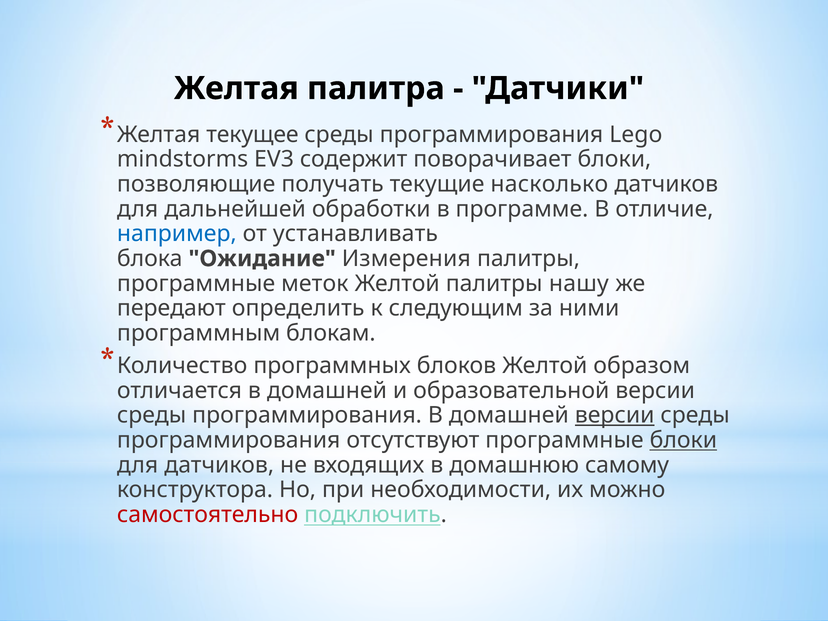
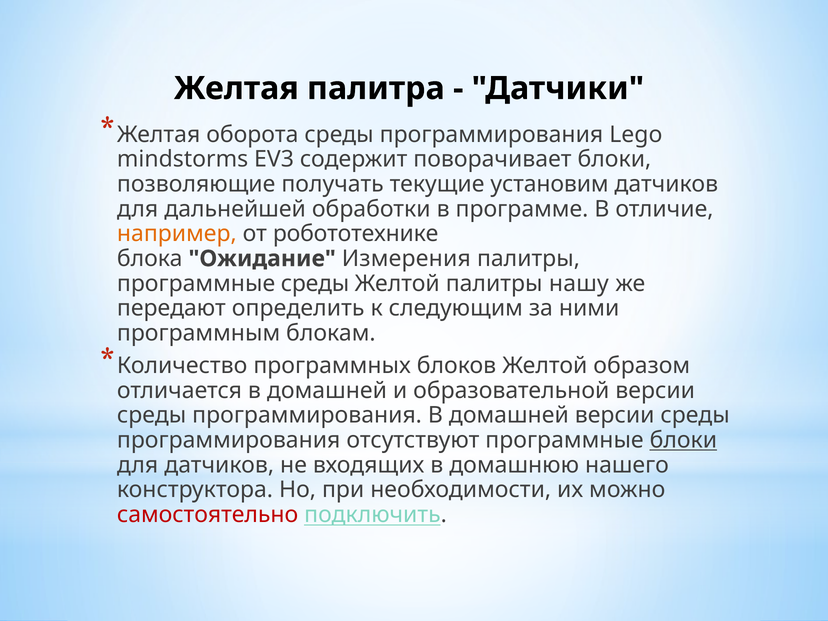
текущее: текущее -> оборота
насколько: насколько -> установим
например colour: blue -> orange
устанавливать: устанавливать -> робототехнике
программные меток: меток -> среды
версии at (615, 415) underline: present -> none
самому: самому -> нашего
